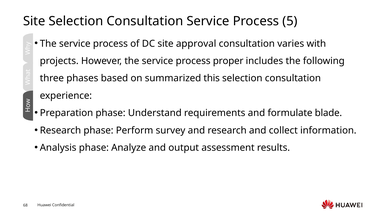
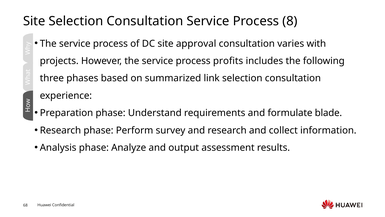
5: 5 -> 8
proper: proper -> profits
this: this -> link
